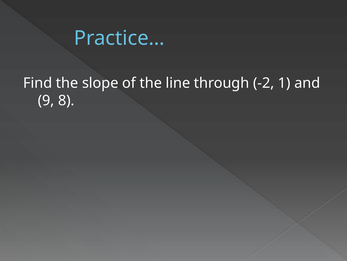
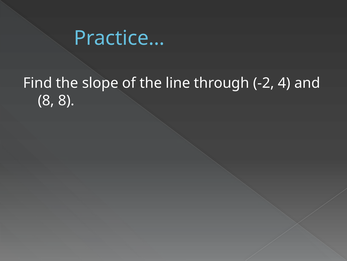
1: 1 -> 4
9 at (46, 100): 9 -> 8
